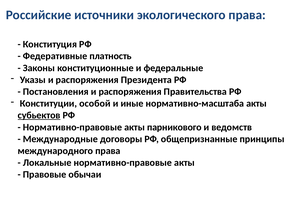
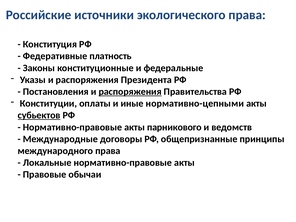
распоряжения at (130, 92) underline: none -> present
особой: особой -> оплаты
нормативно-масштаба: нормативно-масштаба -> нормативно-цепными
